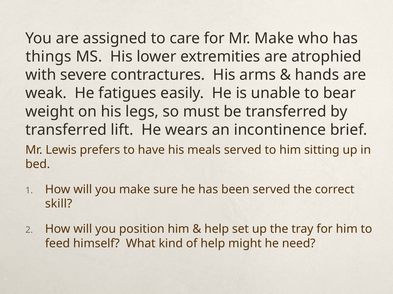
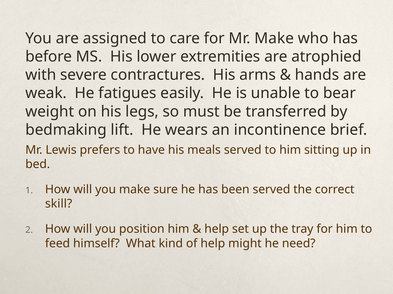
things: things -> before
transferred at (66, 130): transferred -> bedmaking
